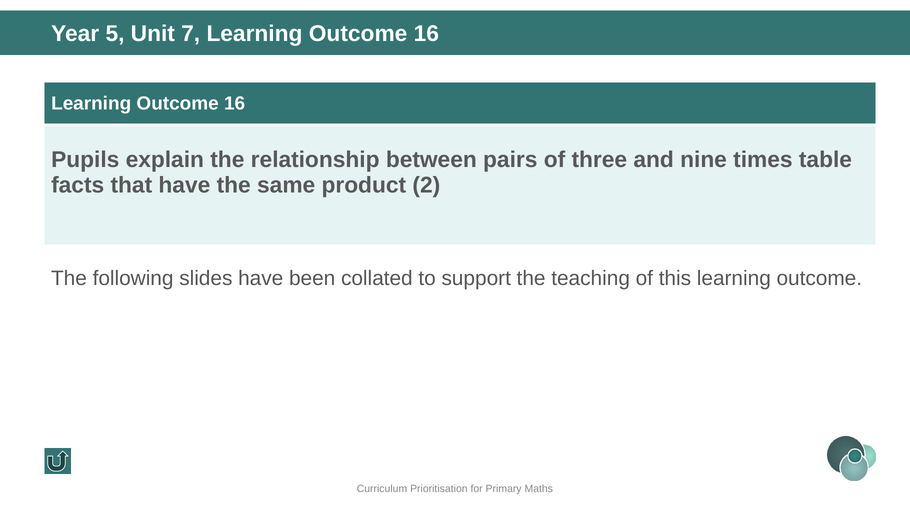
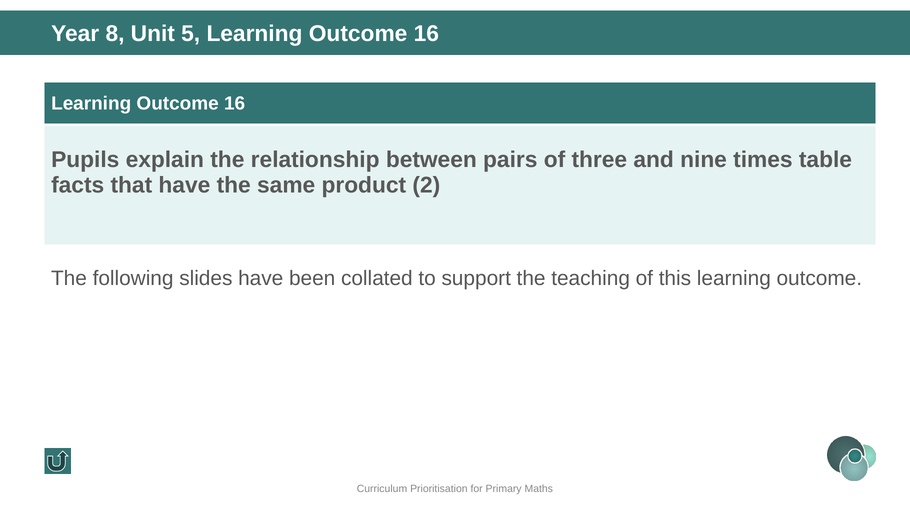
5: 5 -> 8
7: 7 -> 5
